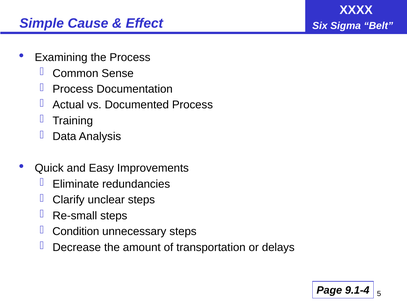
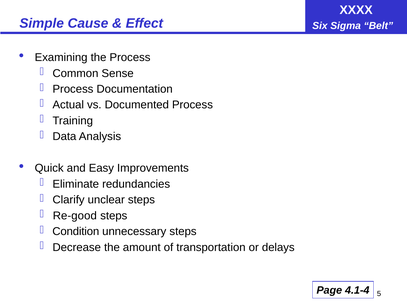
Re-small: Re-small -> Re-good
9.1-4: 9.1-4 -> 4.1-4
